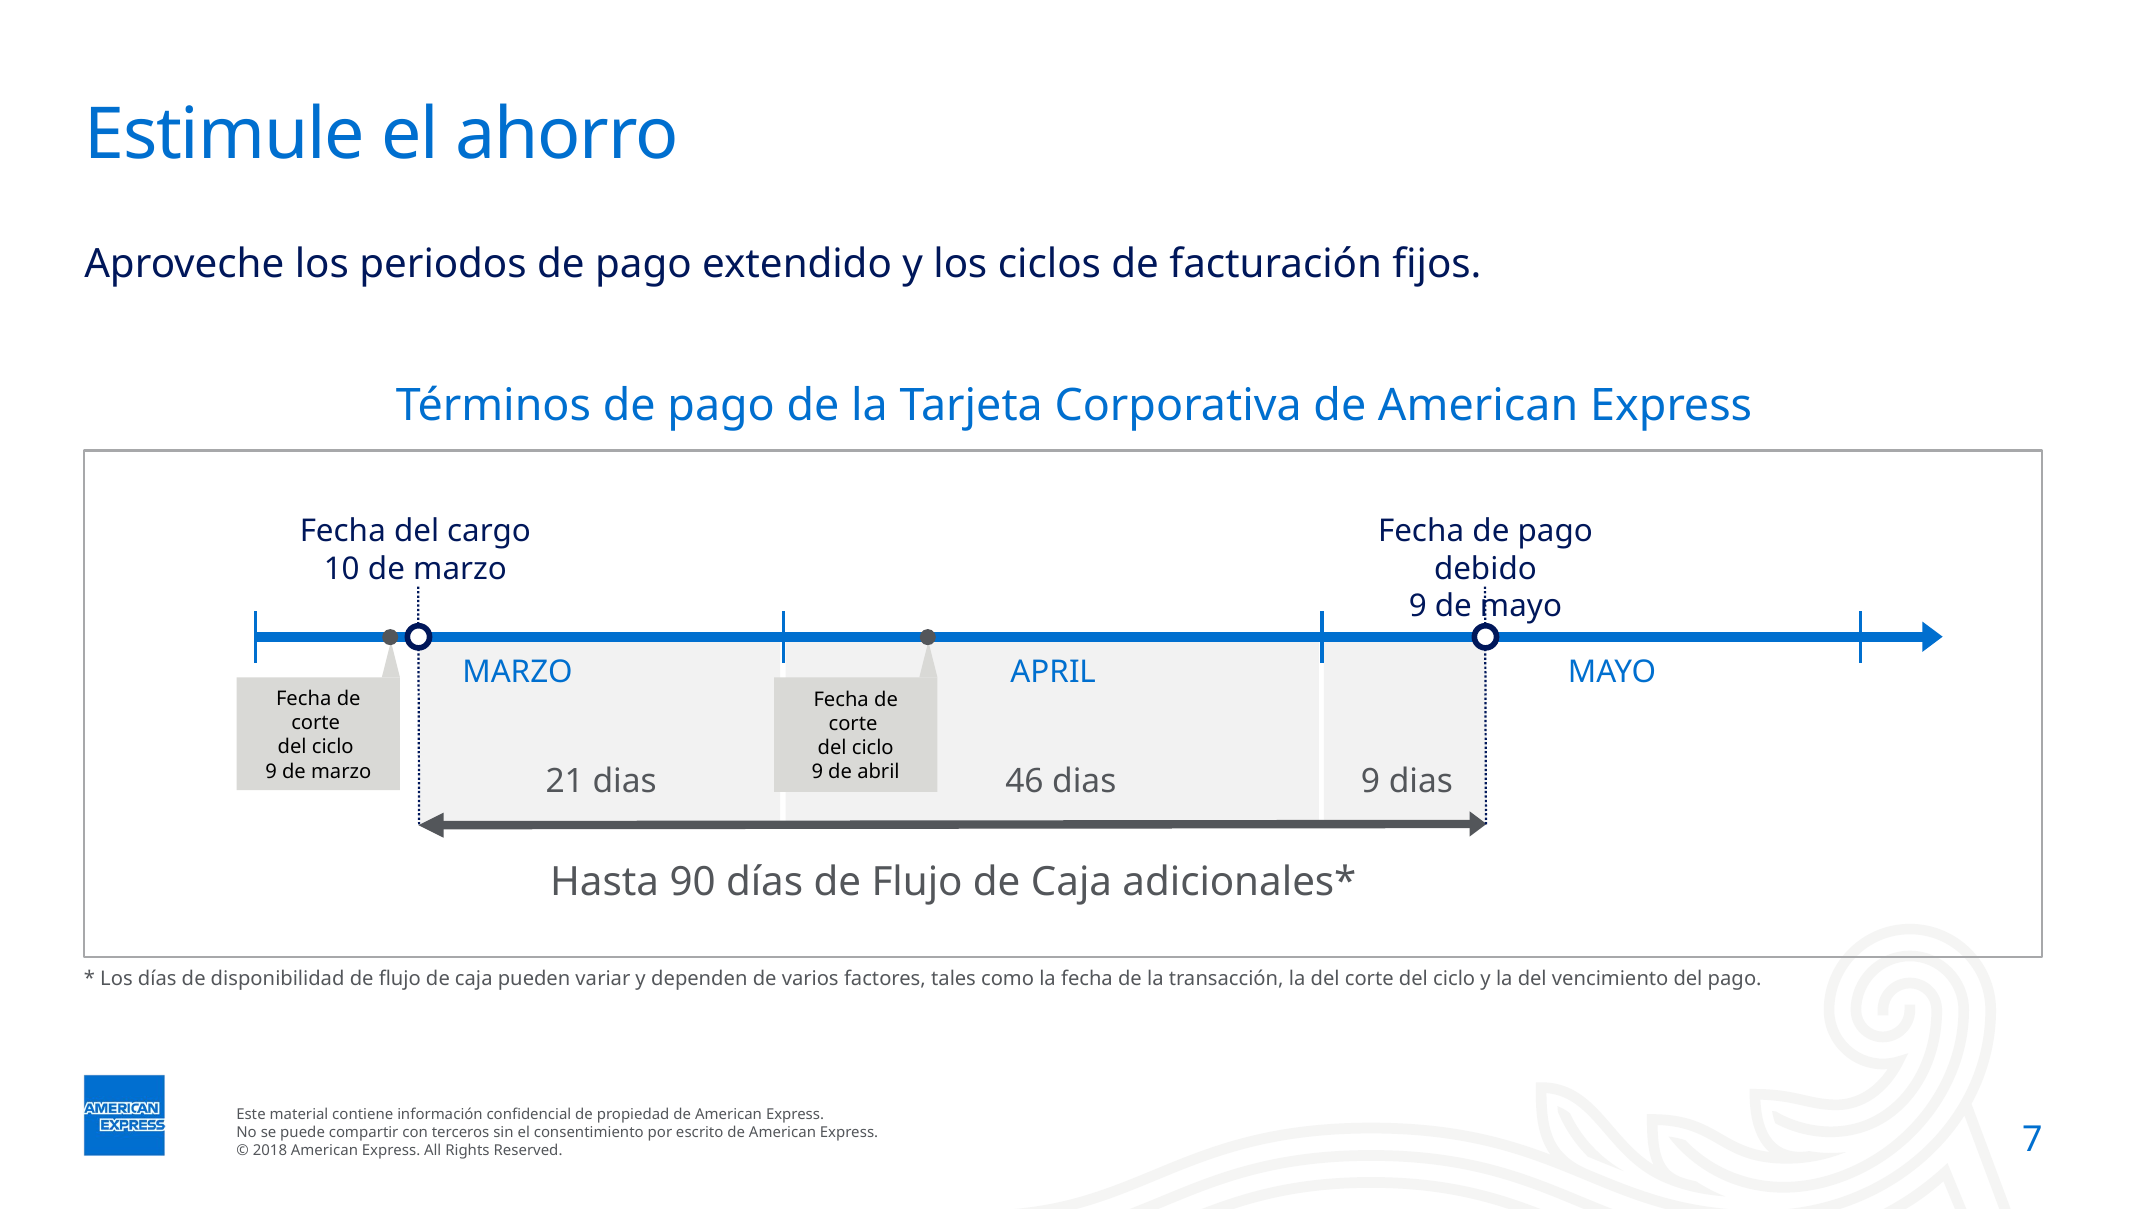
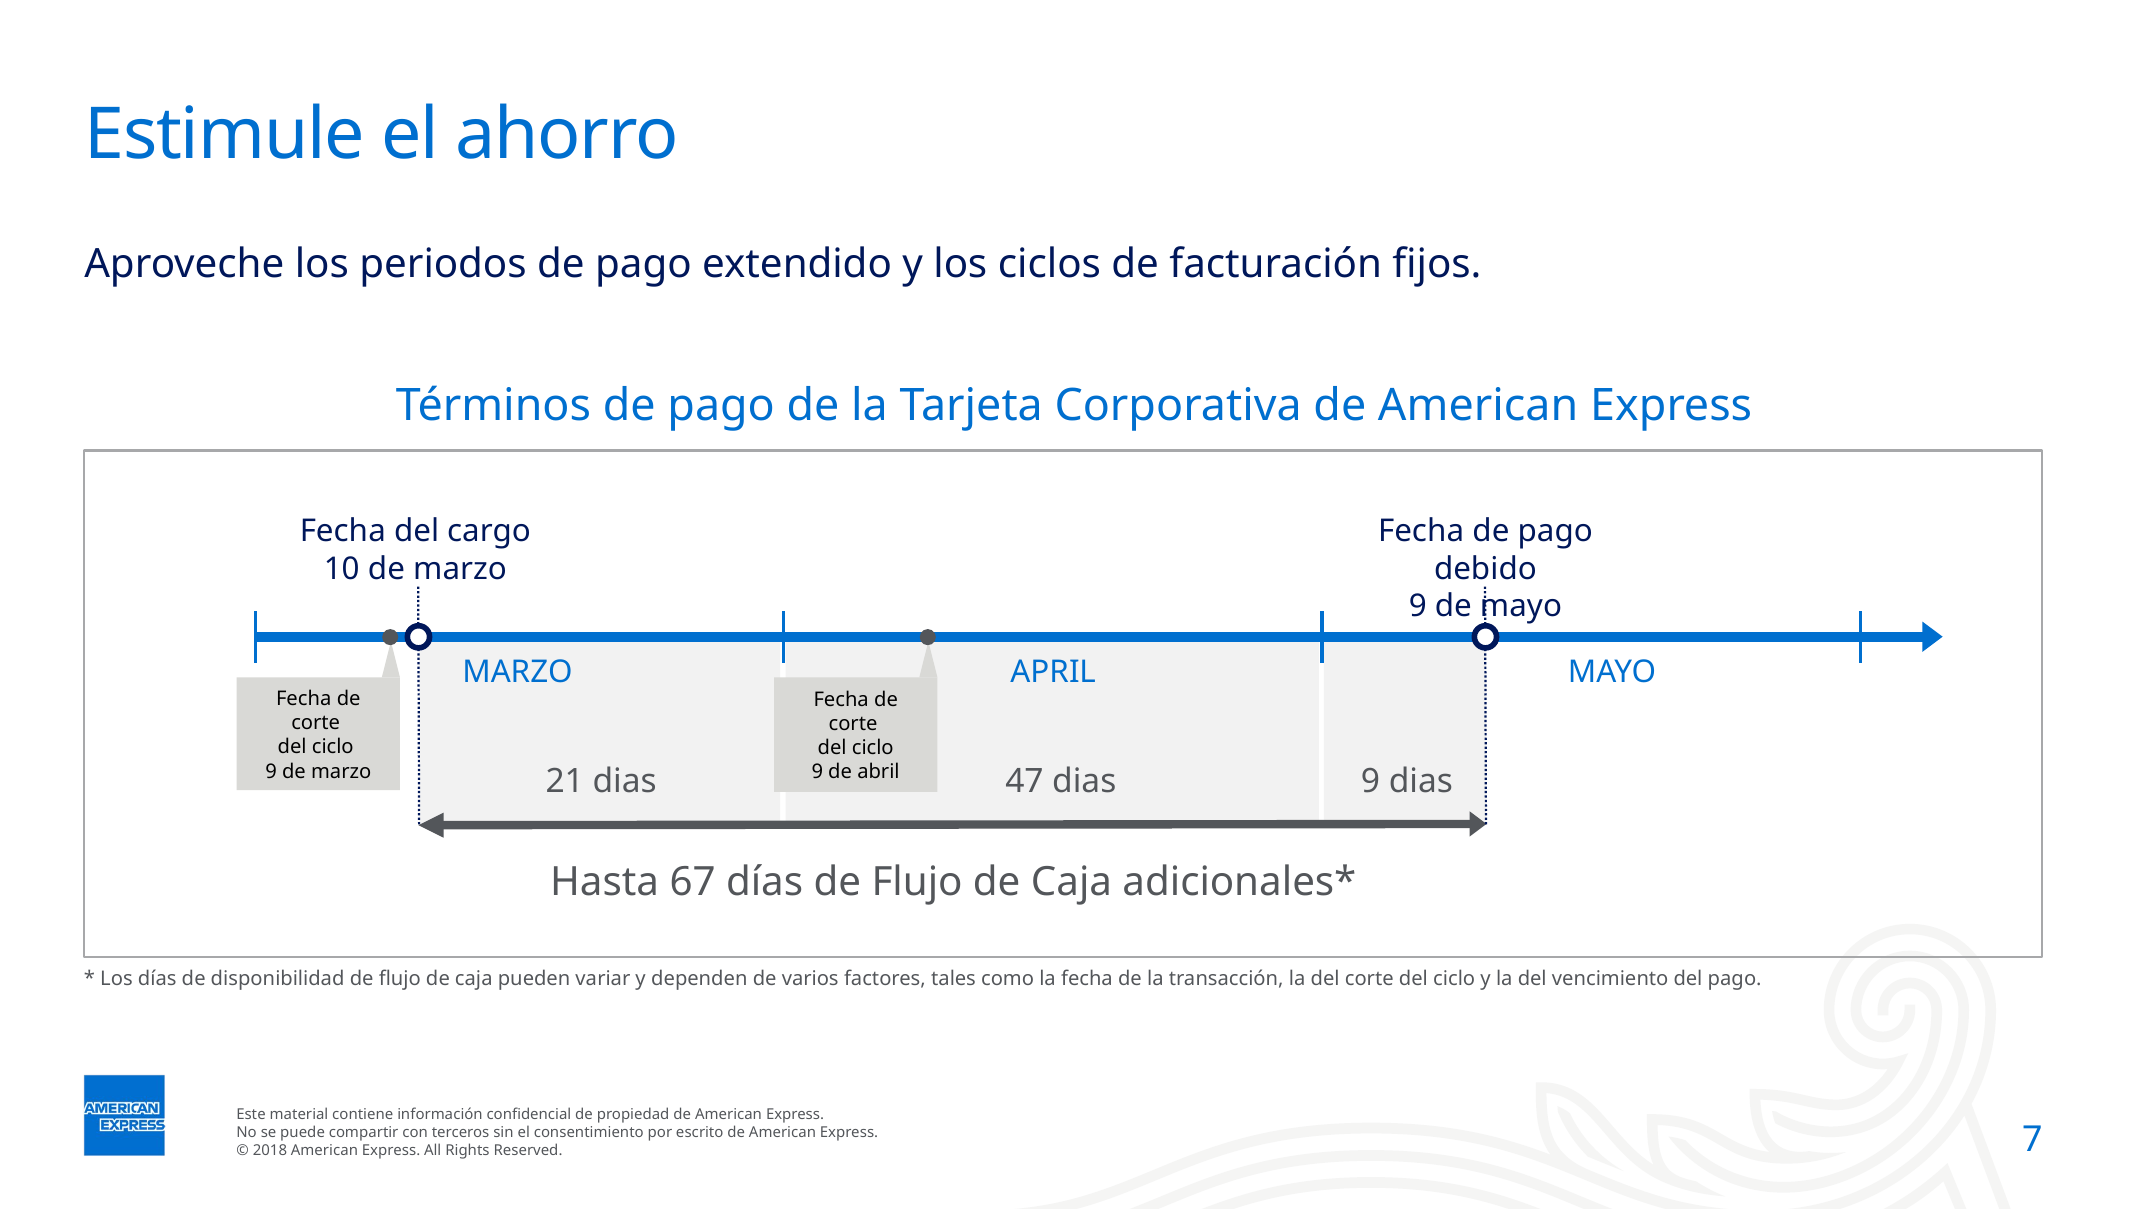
46: 46 -> 47
90: 90 -> 67
